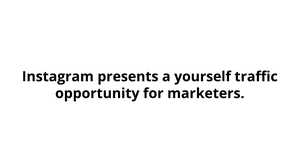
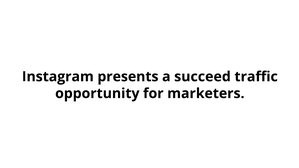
yourself: yourself -> succeed
